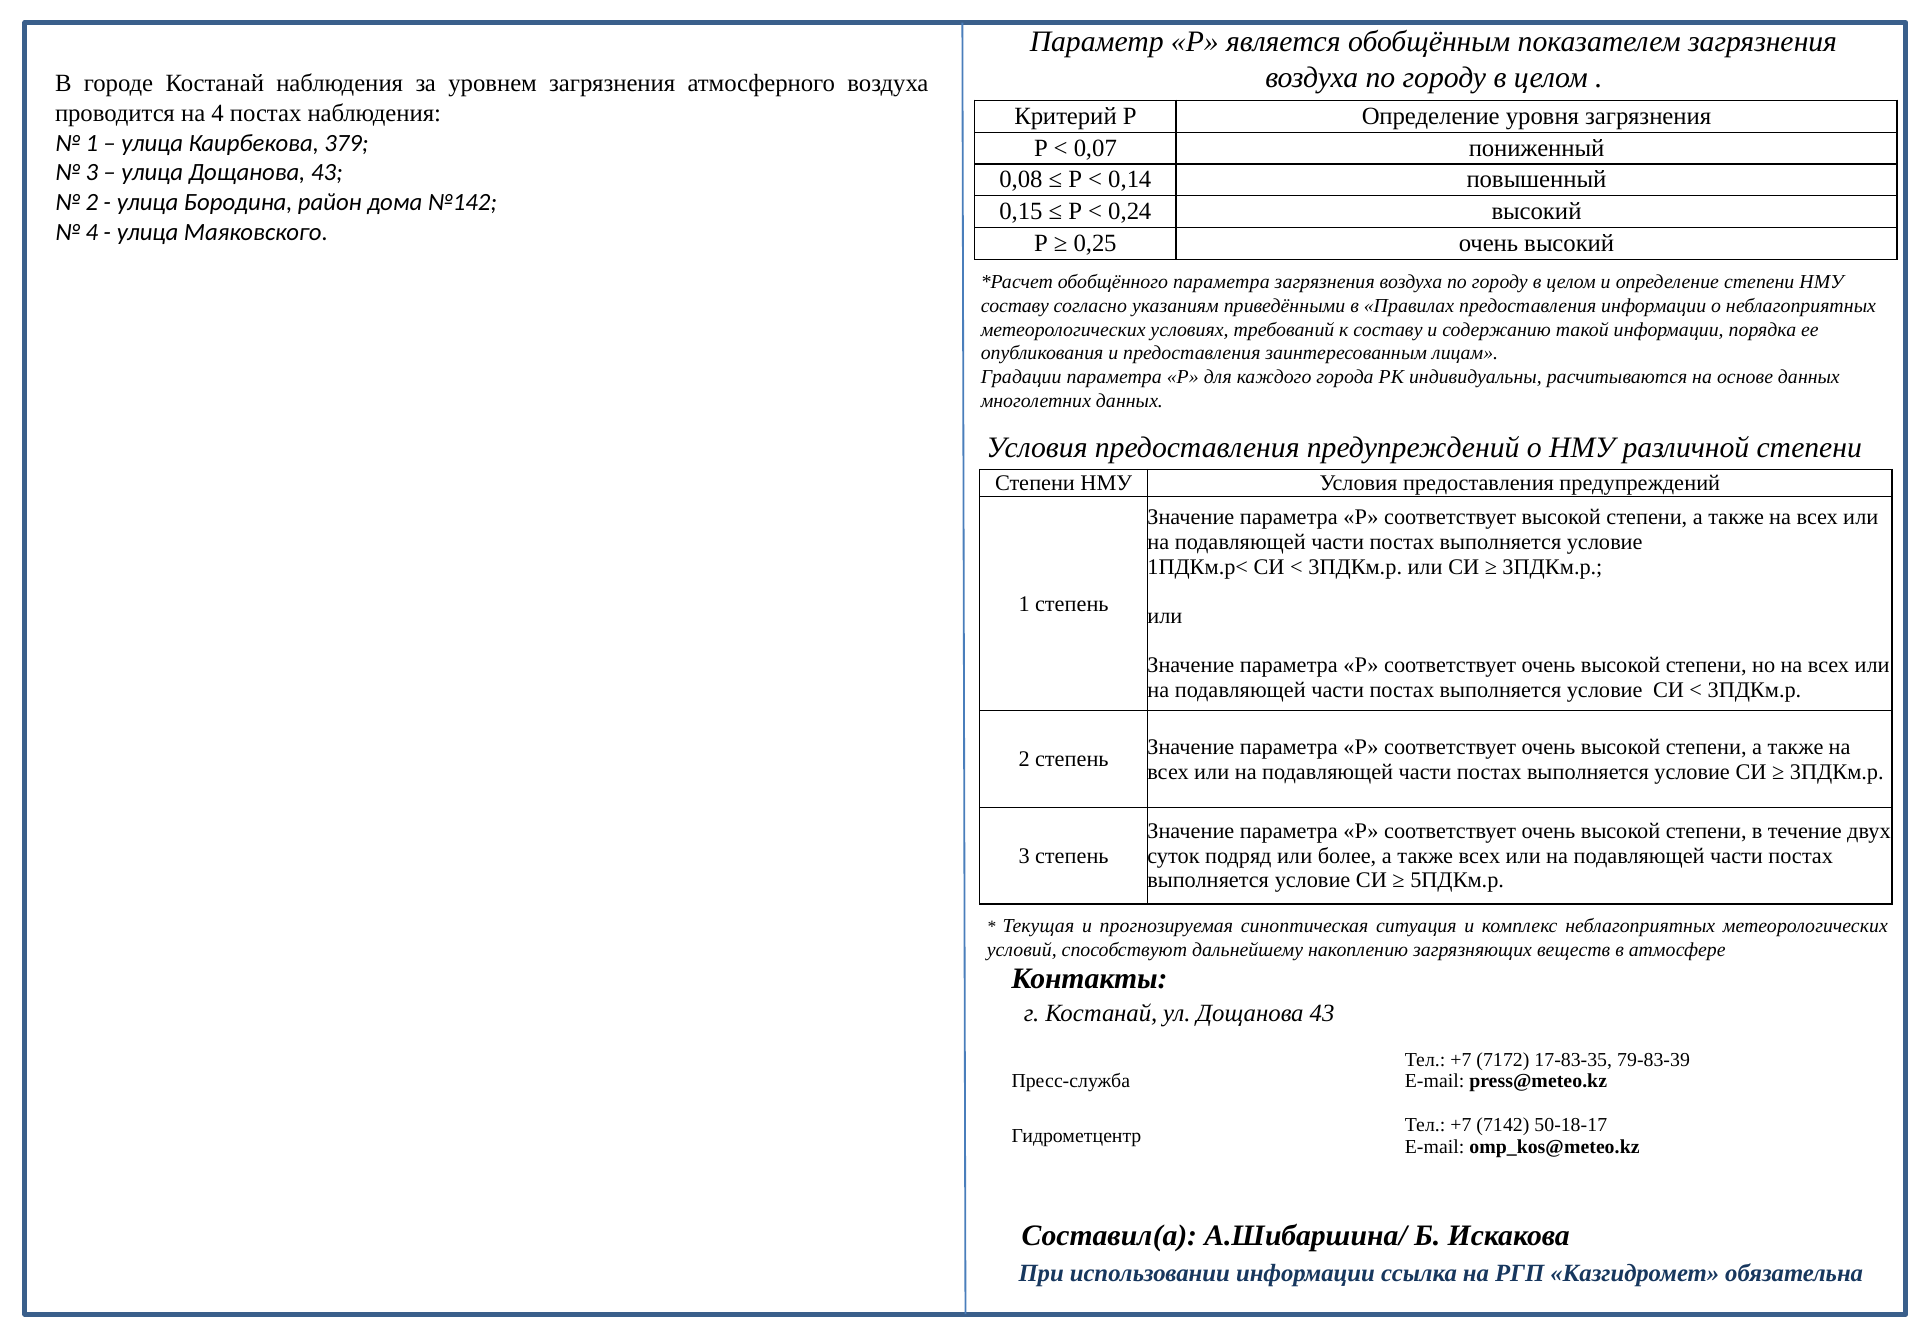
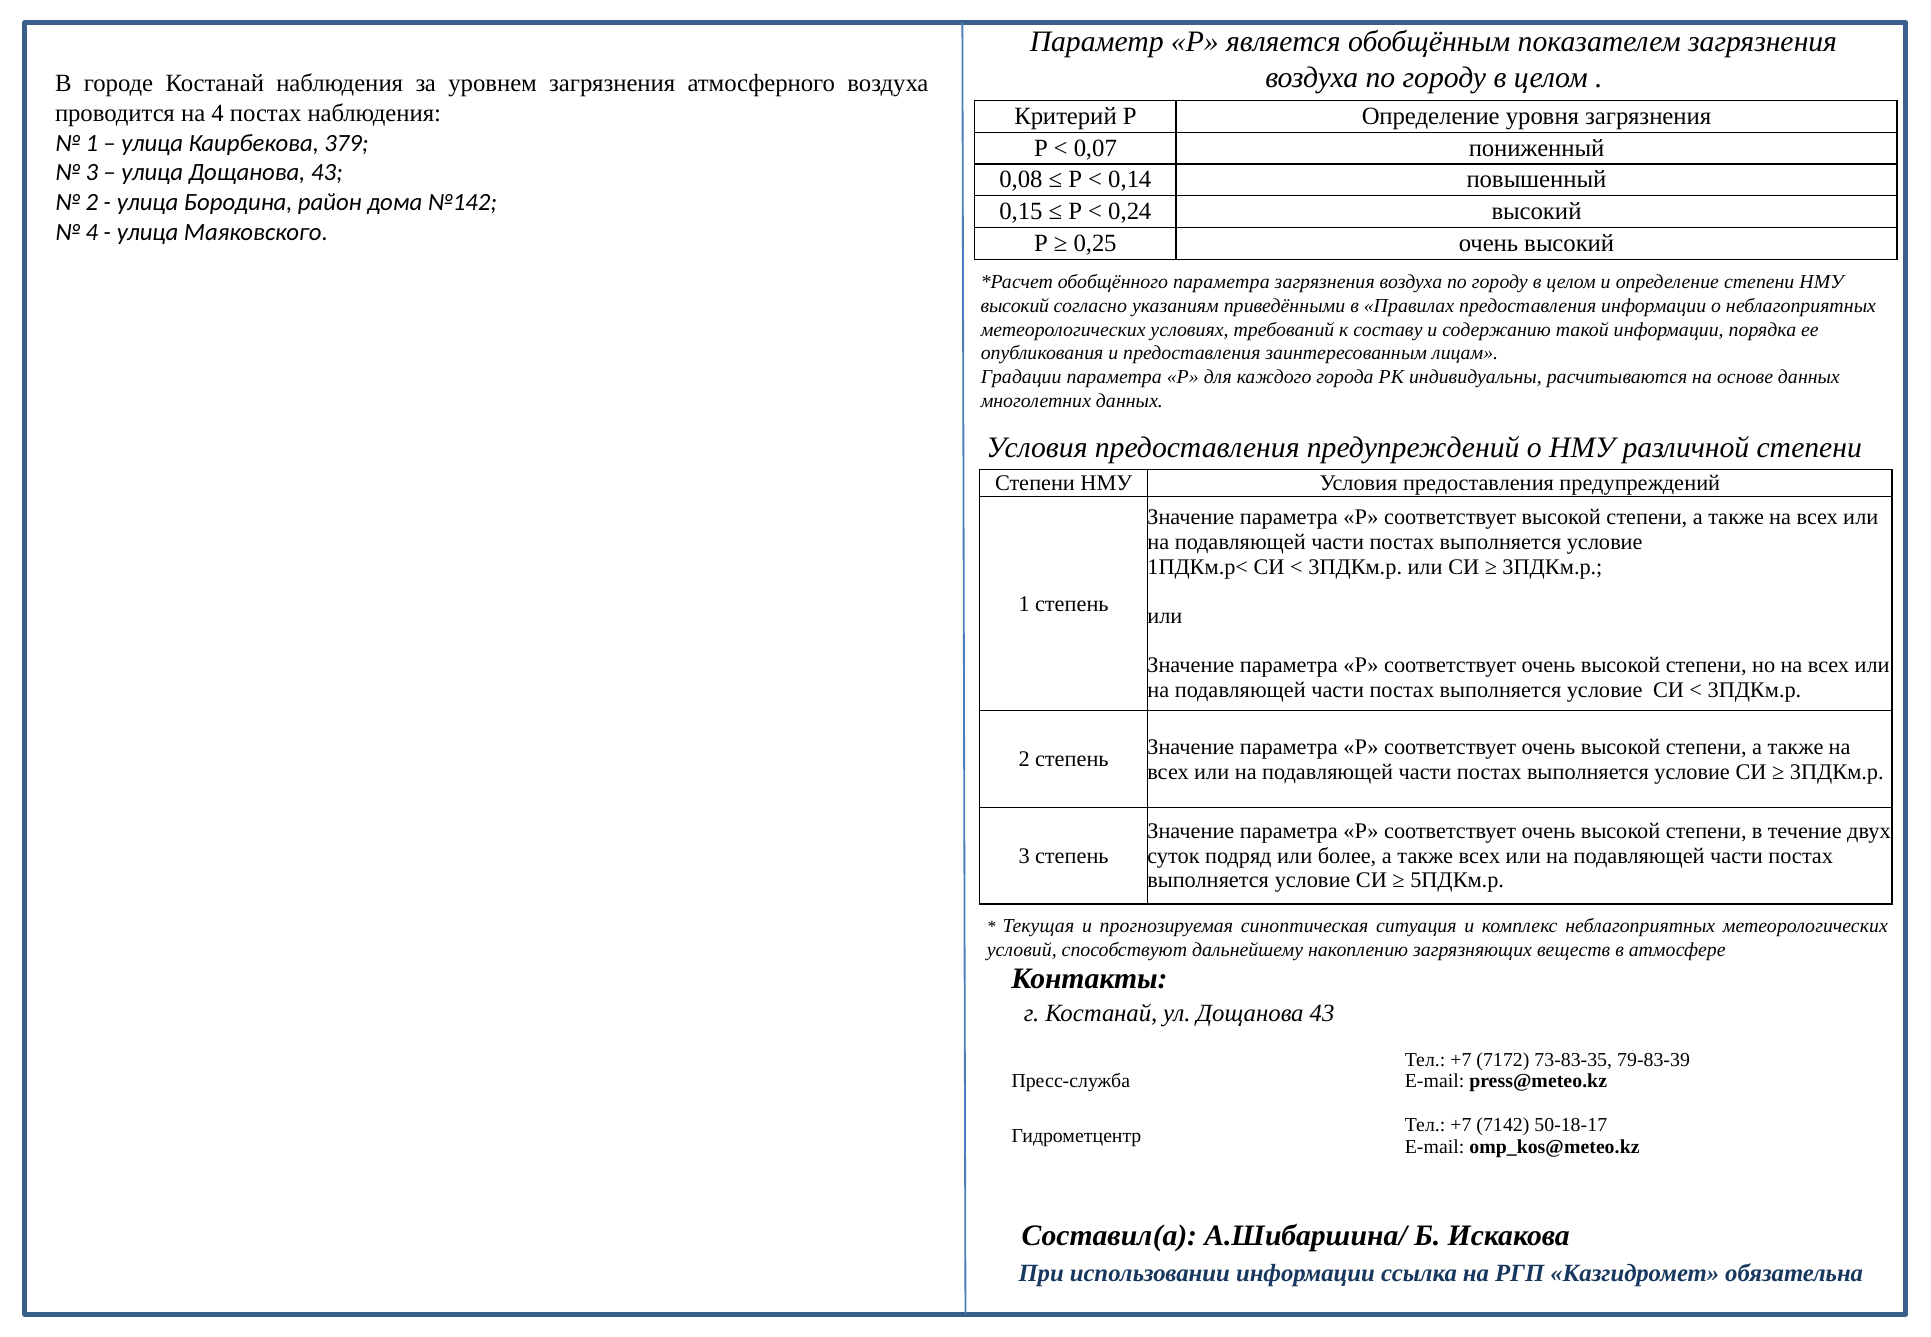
составу at (1015, 306): составу -> высокий
17-83-35: 17-83-35 -> 73-83-35
